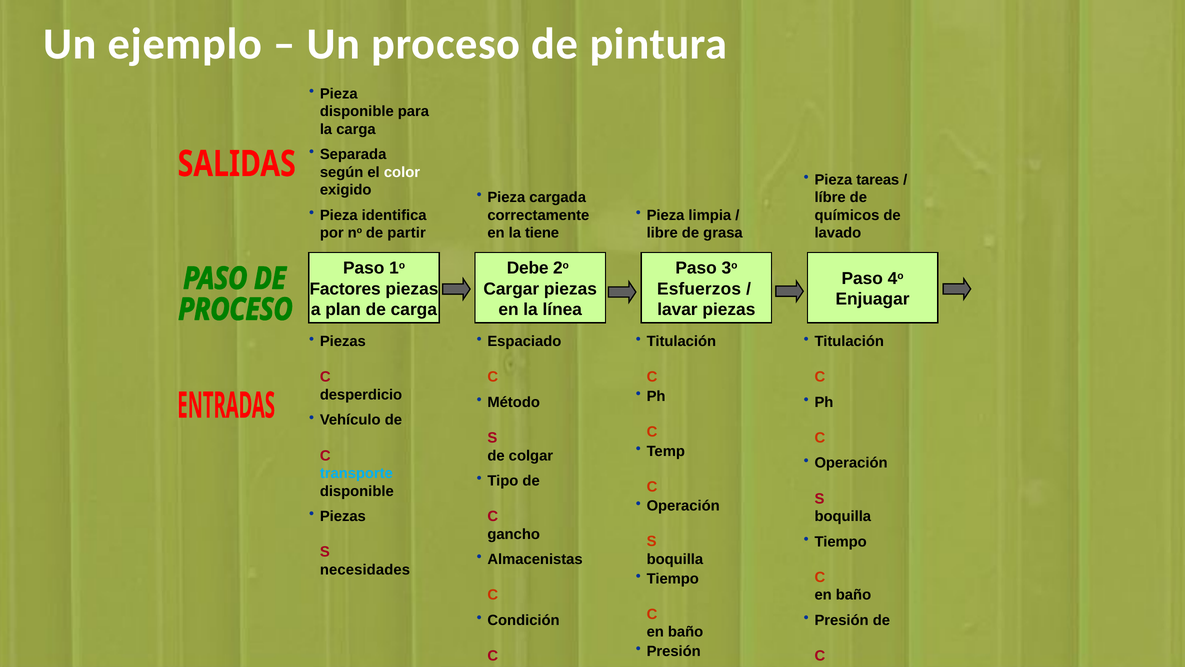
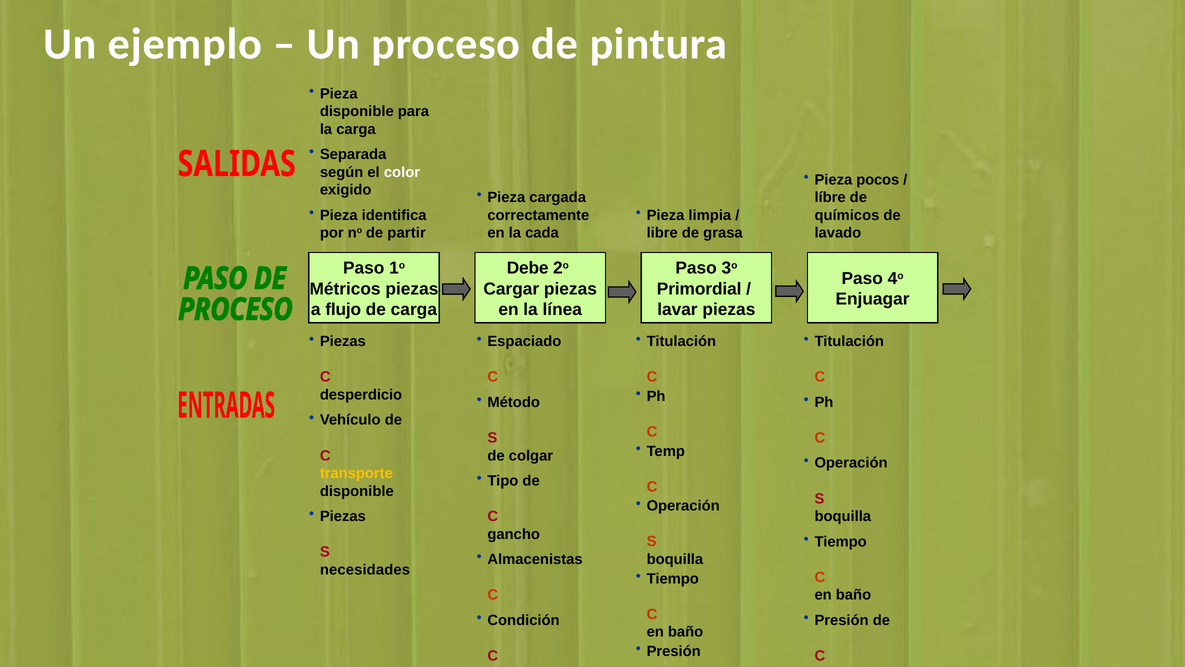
tareas: tareas -> pocos
tiene: tiene -> cada
Factores: Factores -> Métricos
Esfuerzos: Esfuerzos -> Primordial
plan: plan -> flujo
transporte colour: light blue -> yellow
